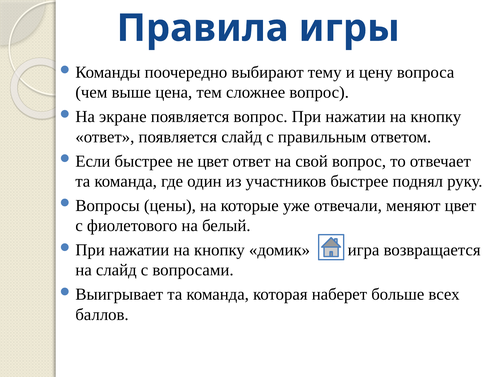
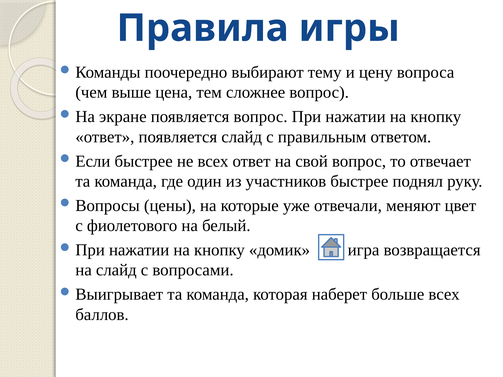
не цвет: цвет -> всех
